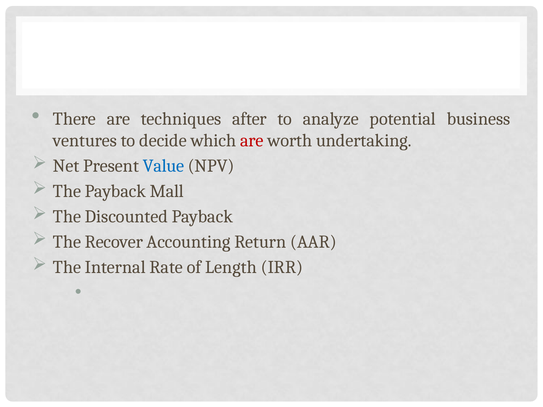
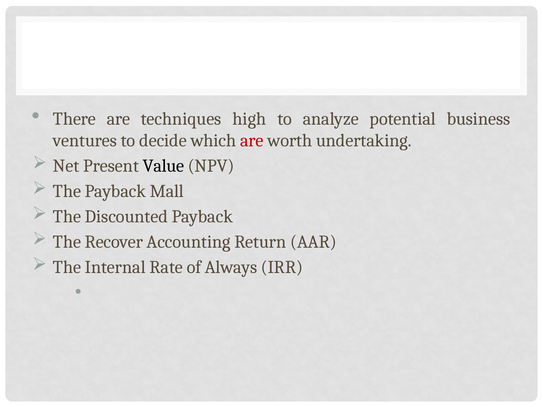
after: after -> high
Value colour: blue -> black
Length: Length -> Always
